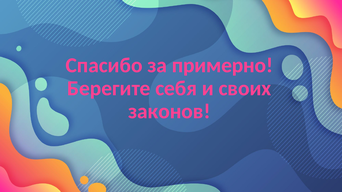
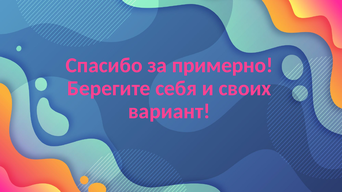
законов: законов -> вариант
